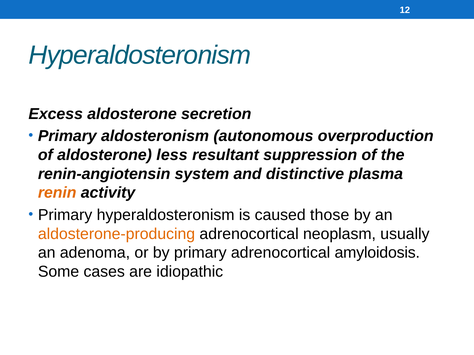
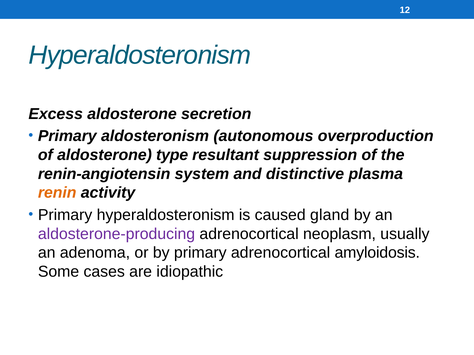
less: less -> type
those: those -> gland
aldosterone-producing colour: orange -> purple
